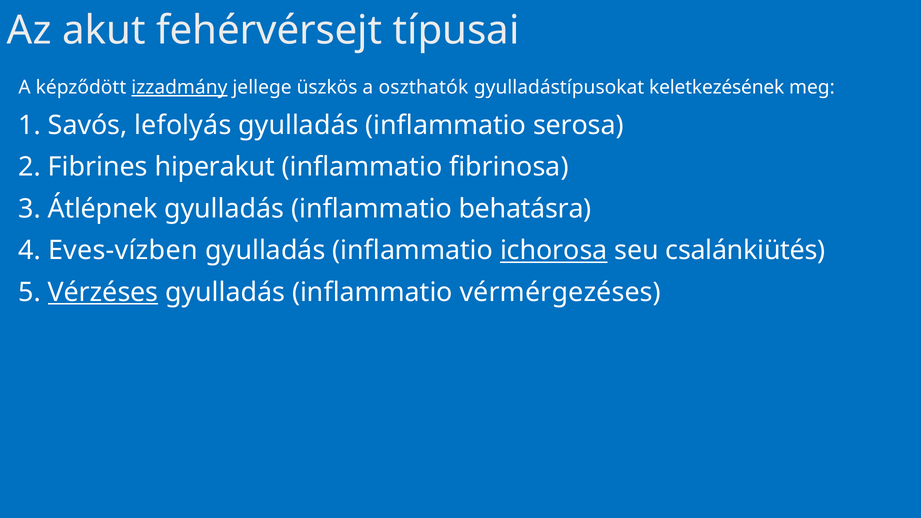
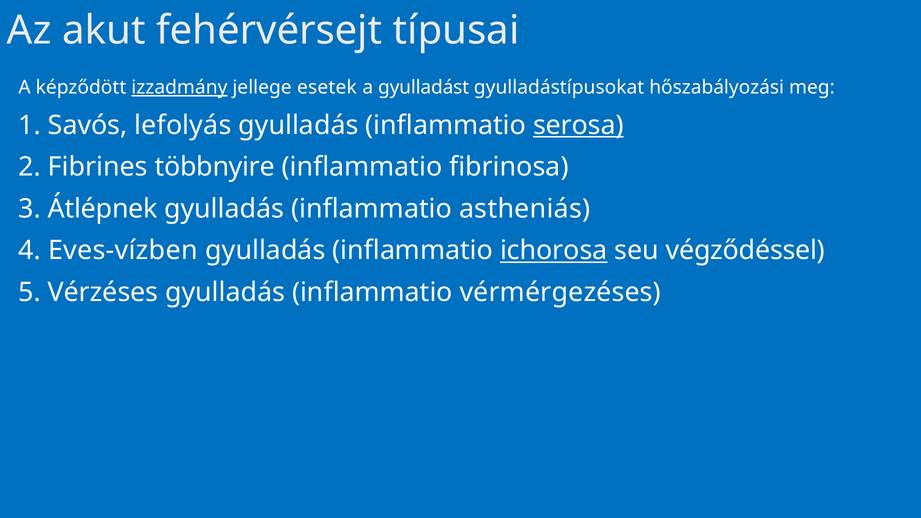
üszkös: üszkös -> esetek
oszthatók: oszthatók -> gyulladást
keletkezésének: keletkezésének -> hőszabályozási
serosa underline: none -> present
hiperakut: hiperakut -> többnyire
behatásra: behatásra -> astheniás
csalánkiütés: csalánkiütés -> végződéssel
Vérzéses underline: present -> none
